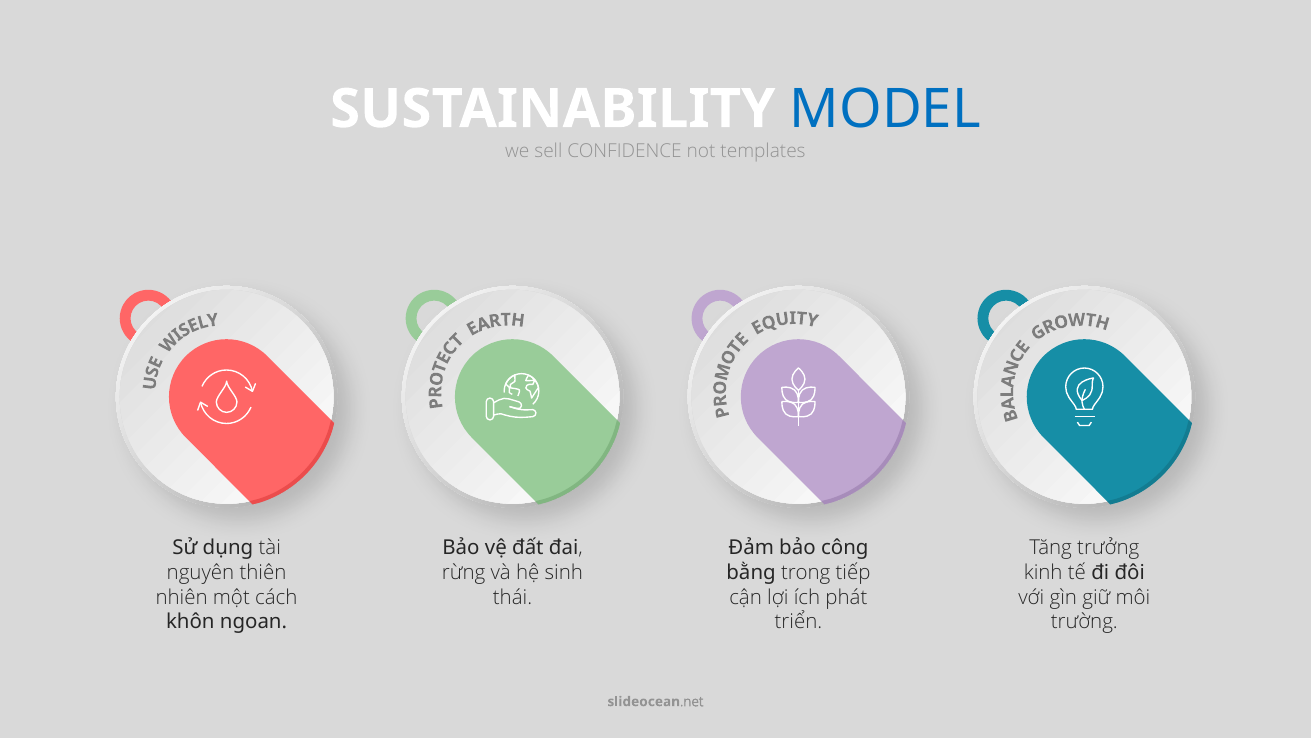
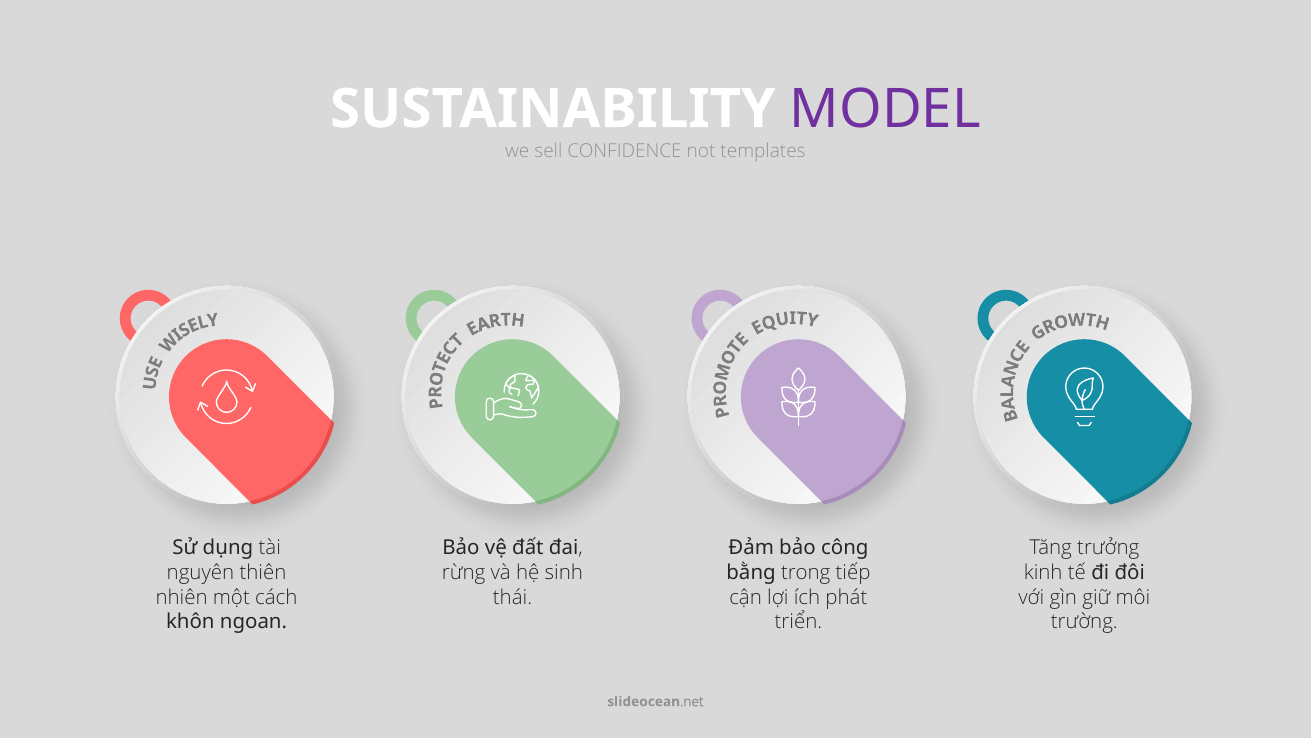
MODEL colour: blue -> purple
